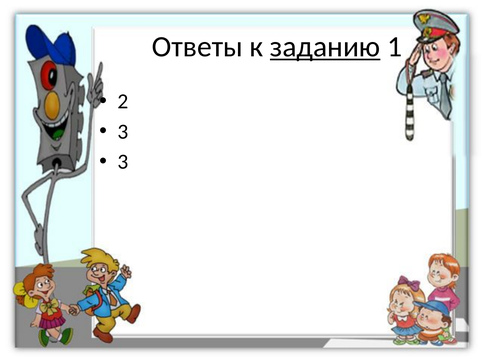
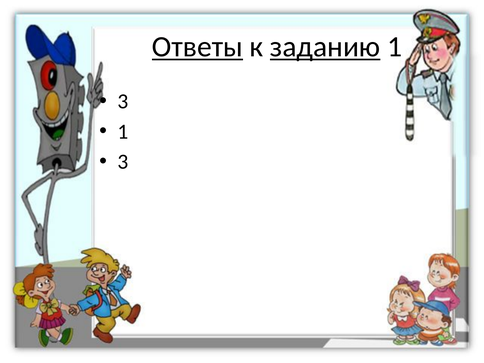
Ответы underline: none -> present
2 at (123, 101): 2 -> 3
3 at (123, 132): 3 -> 1
